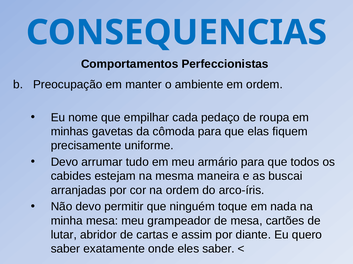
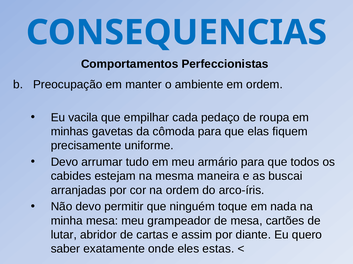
nome: nome -> vacila
eles saber: saber -> estas
